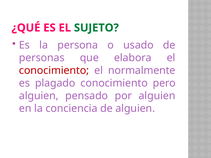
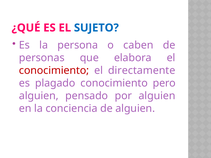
SUJETO colour: green -> blue
usado: usado -> caben
normalmente: normalmente -> directamente
